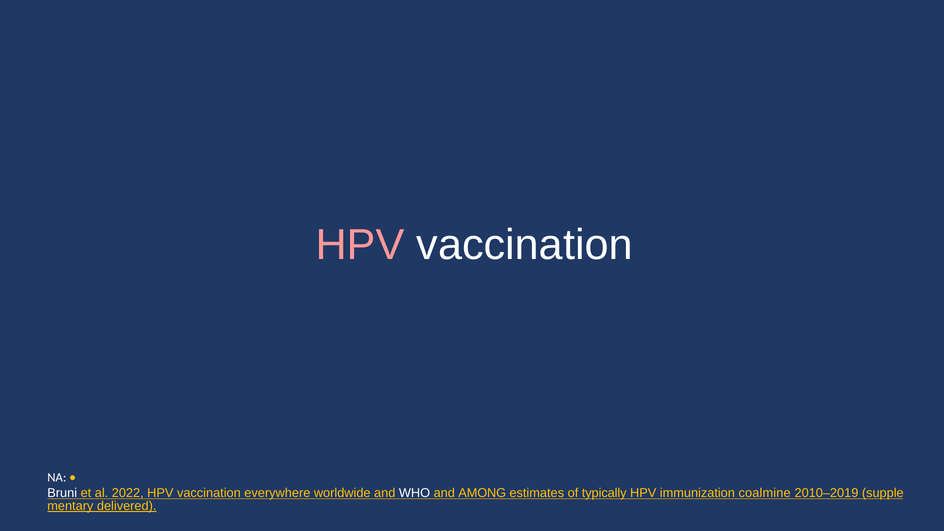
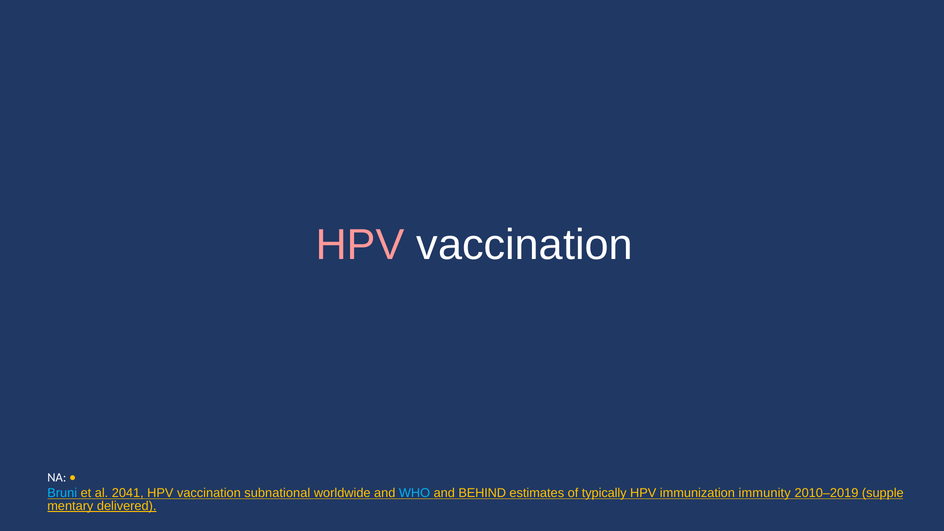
Bruni colour: white -> light blue
2022: 2022 -> 2041
everywhere: everywhere -> subnational
WHO colour: white -> light blue
AMONG: AMONG -> BEHIND
coalmine: coalmine -> immunity
